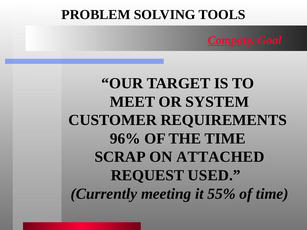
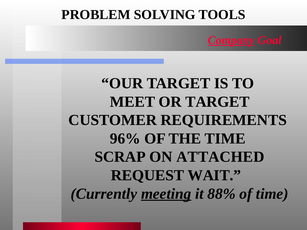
OR SYSTEM: SYSTEM -> TARGET
USED: USED -> WAIT
meeting underline: none -> present
55%: 55% -> 88%
